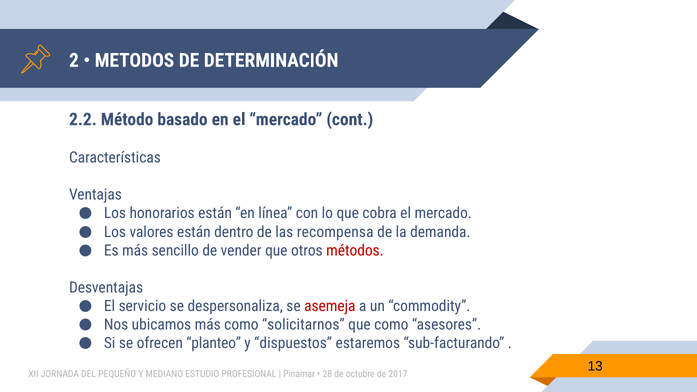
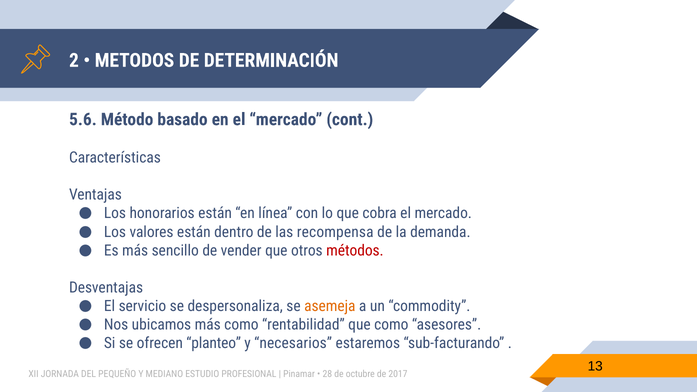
2.2: 2.2 -> 5.6
asemeja colour: red -> orange
solicitarnos: solicitarnos -> rentabilidad
dispuestos: dispuestos -> necesarios
